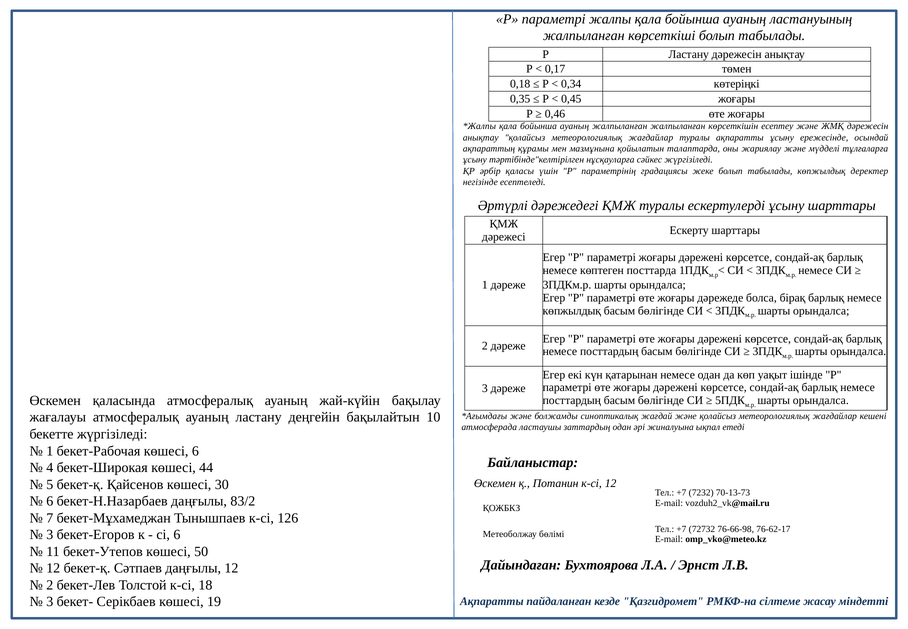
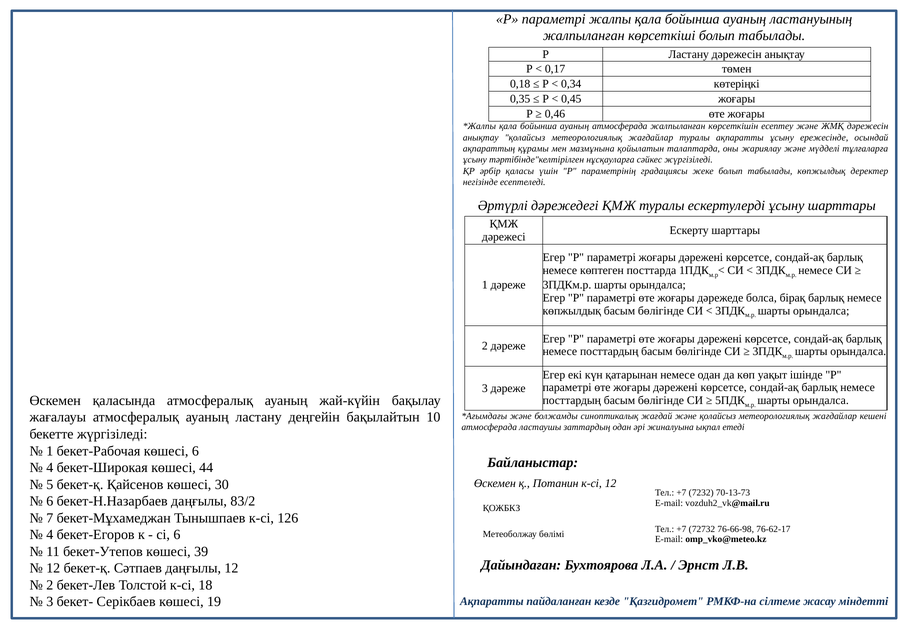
ауаның жалпыланған: жалпыланған -> атмосферада
3 at (50, 534): 3 -> 4
50: 50 -> 39
